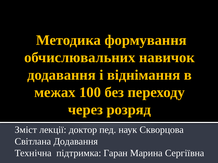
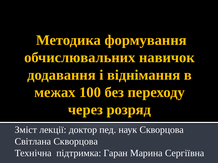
Світлана Додавання: Додавання -> Скворцова
